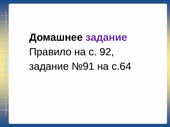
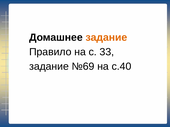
задание at (106, 38) colour: purple -> orange
92: 92 -> 33
№91: №91 -> №69
с.64: с.64 -> с.40
